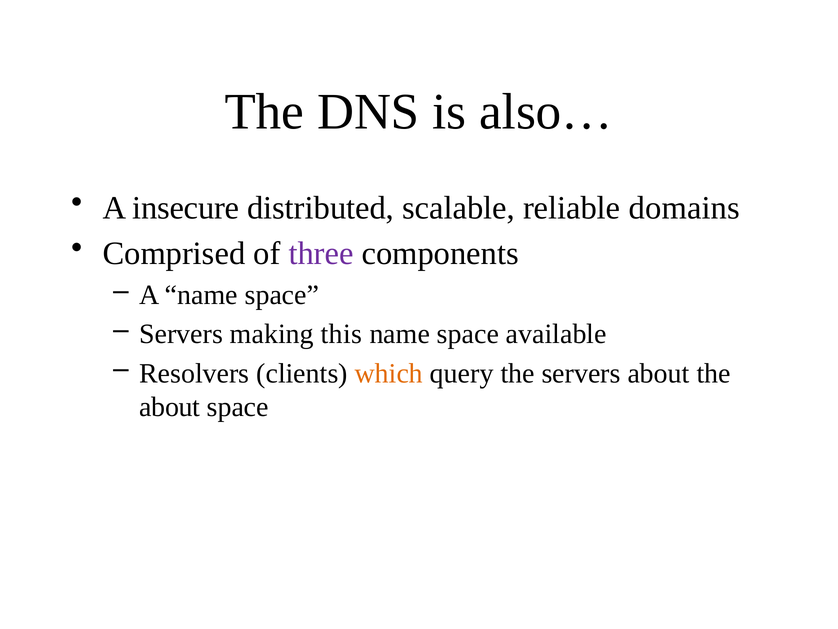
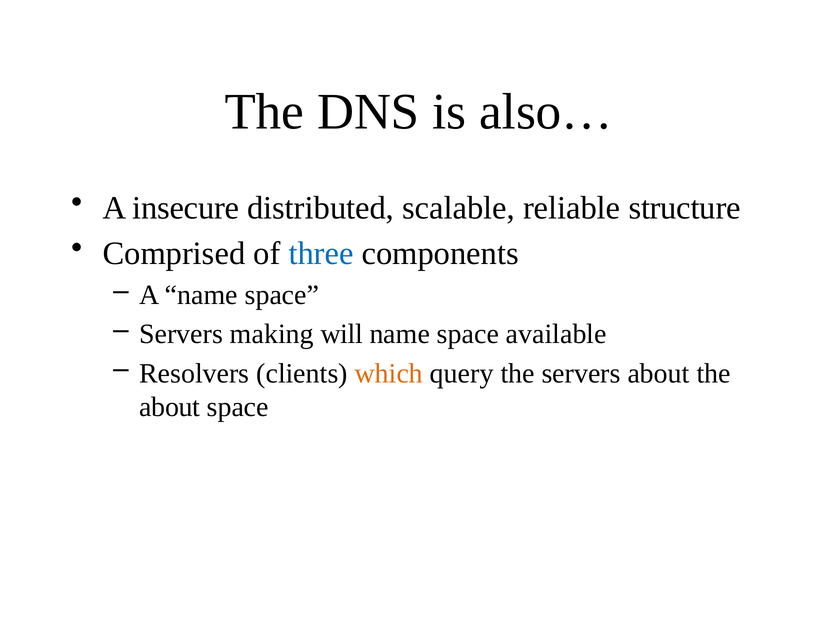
domains: domains -> structure
three colour: purple -> blue
this: this -> will
